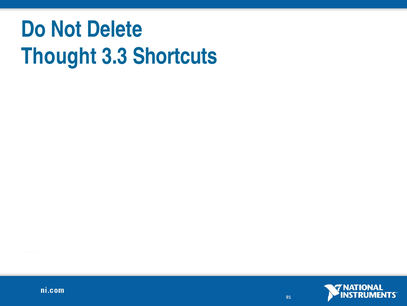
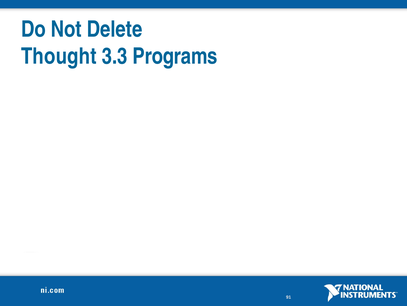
Shortcuts: Shortcuts -> Programs
